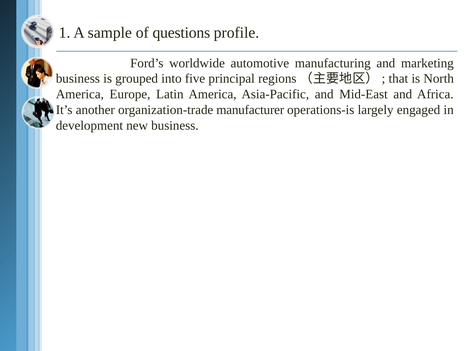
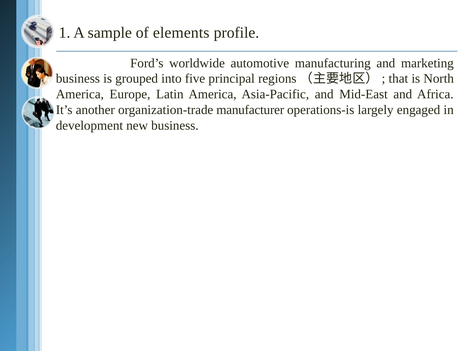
questions: questions -> elements
